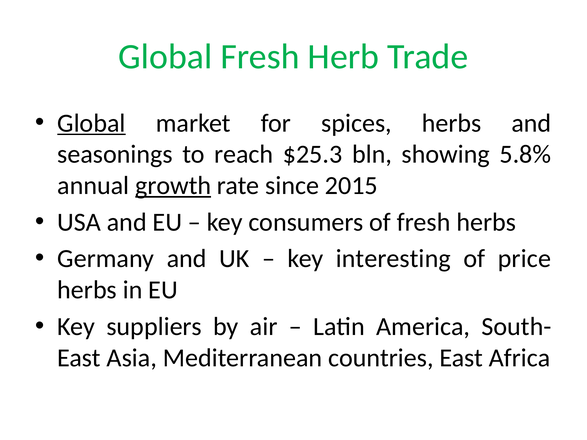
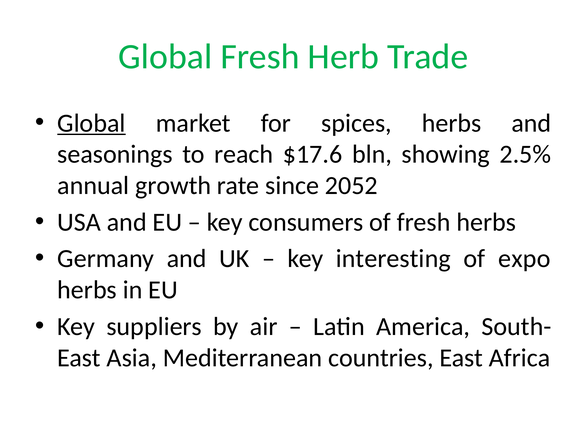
$25.3: $25.3 -> $17.6
5.8%: 5.8% -> 2.5%
growth underline: present -> none
2015: 2015 -> 2052
price: price -> expo
